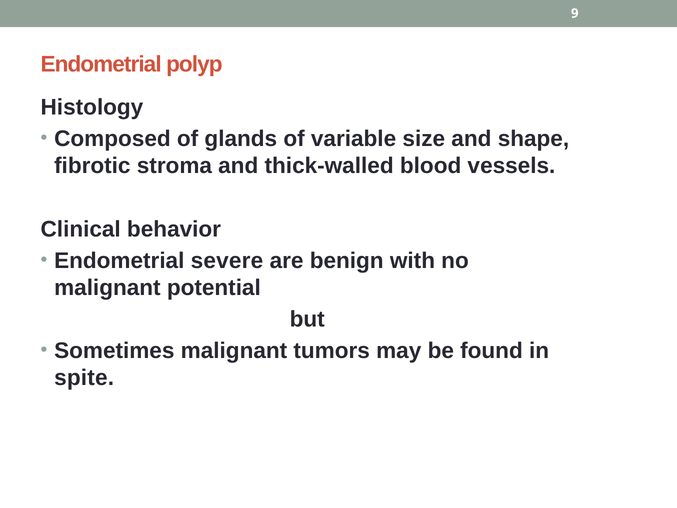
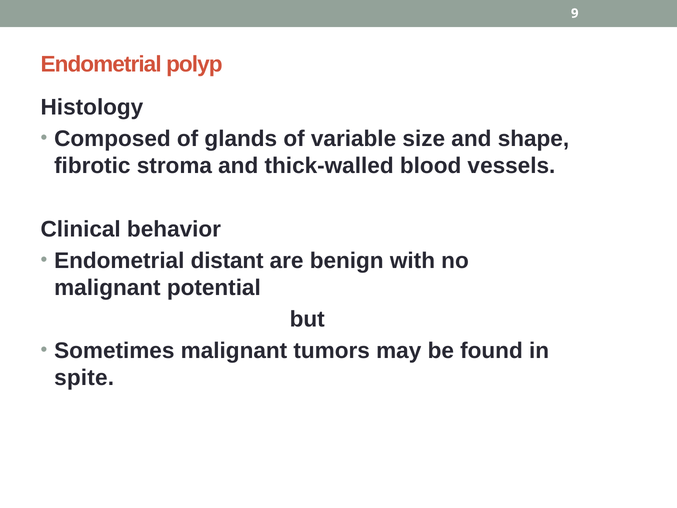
severe: severe -> distant
